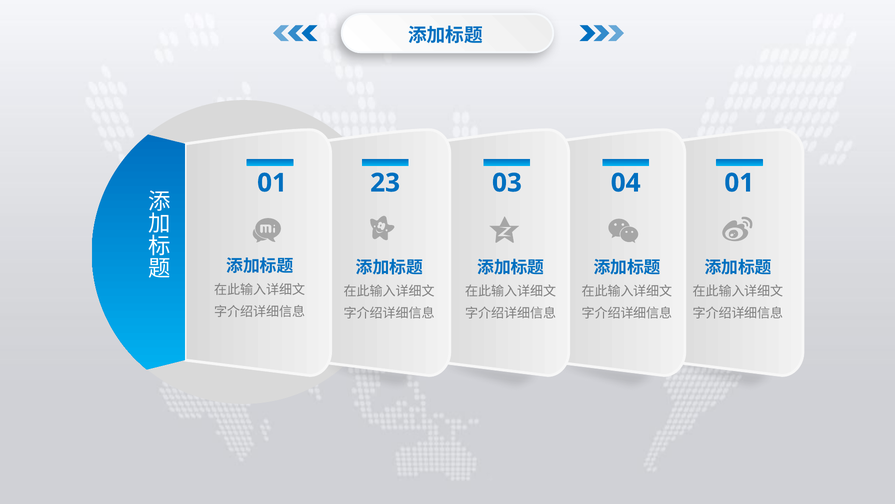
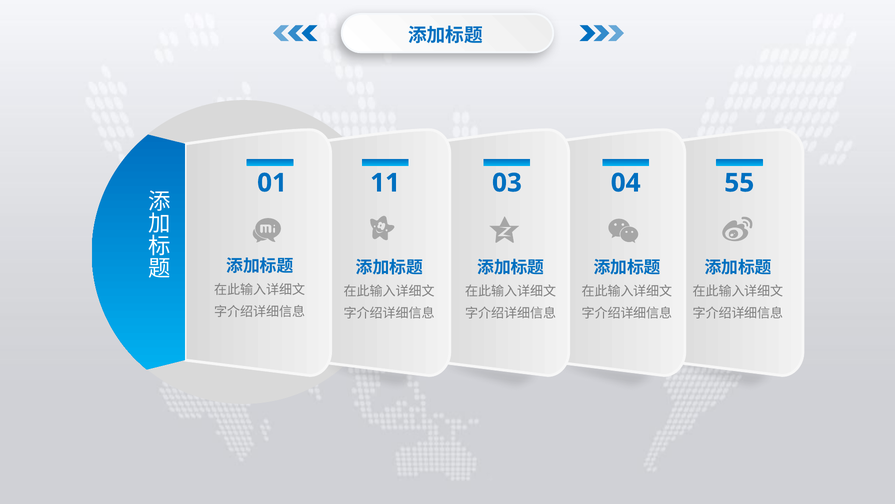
23: 23 -> 11
04 01: 01 -> 55
